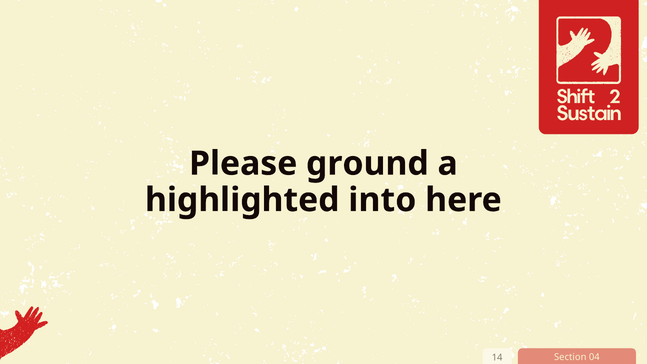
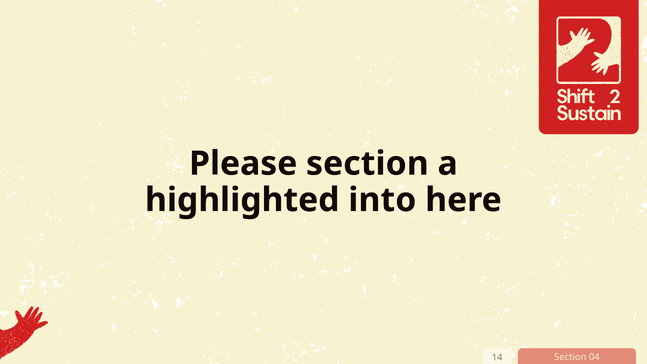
Please ground: ground -> section
